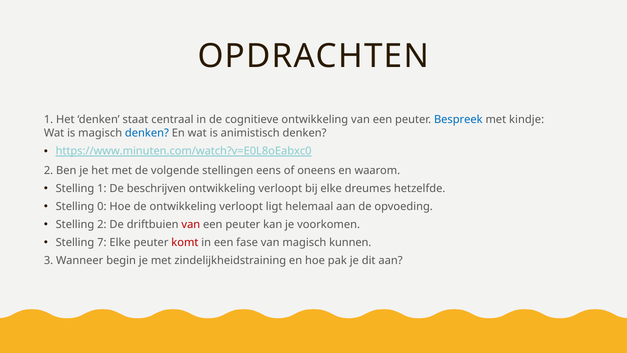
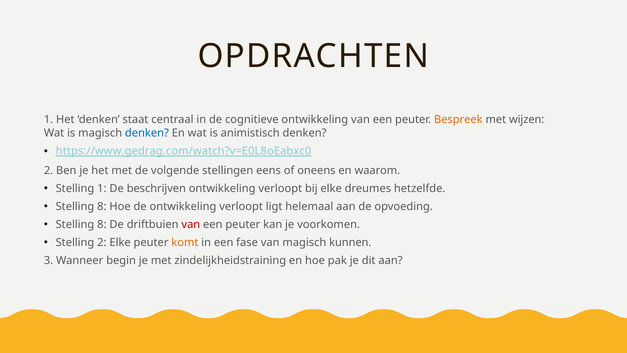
Bespreek colour: blue -> orange
kindje: kindje -> wijzen
https://www.minuten.com/watch?v=E0L8oEabxc0: https://www.minuten.com/watch?v=E0L8oEabxc0 -> https://www.gedrag.com/watch?v=E0L8oEabxc0
0 at (102, 206): 0 -> 8
2 at (102, 224): 2 -> 8
Stelling 7: 7 -> 2
komt colour: red -> orange
